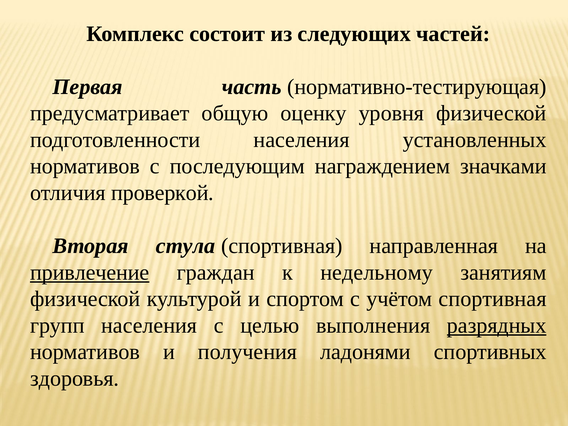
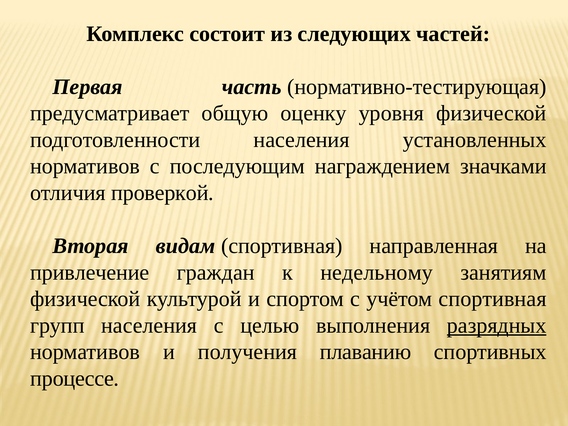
стула: стула -> видам
привлечение underline: present -> none
ладонями: ладонями -> плаванию
здоровья: здоровья -> процессе
